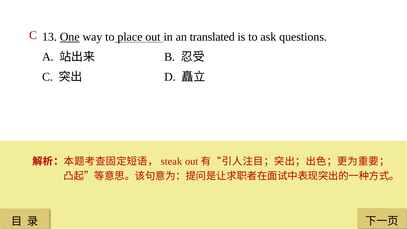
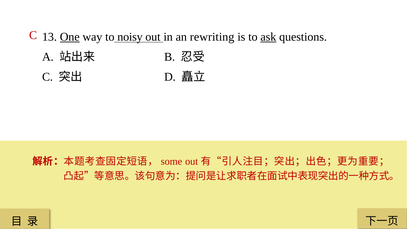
place: place -> noisy
translated: translated -> rewriting
ask underline: none -> present
steak: steak -> some
